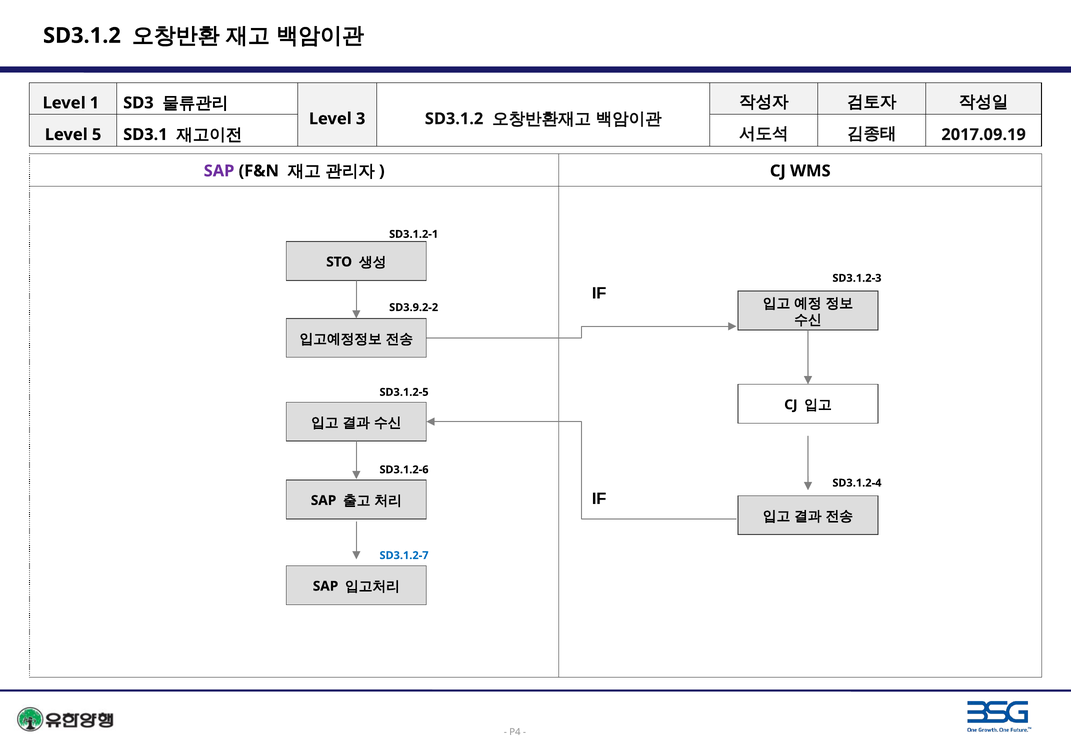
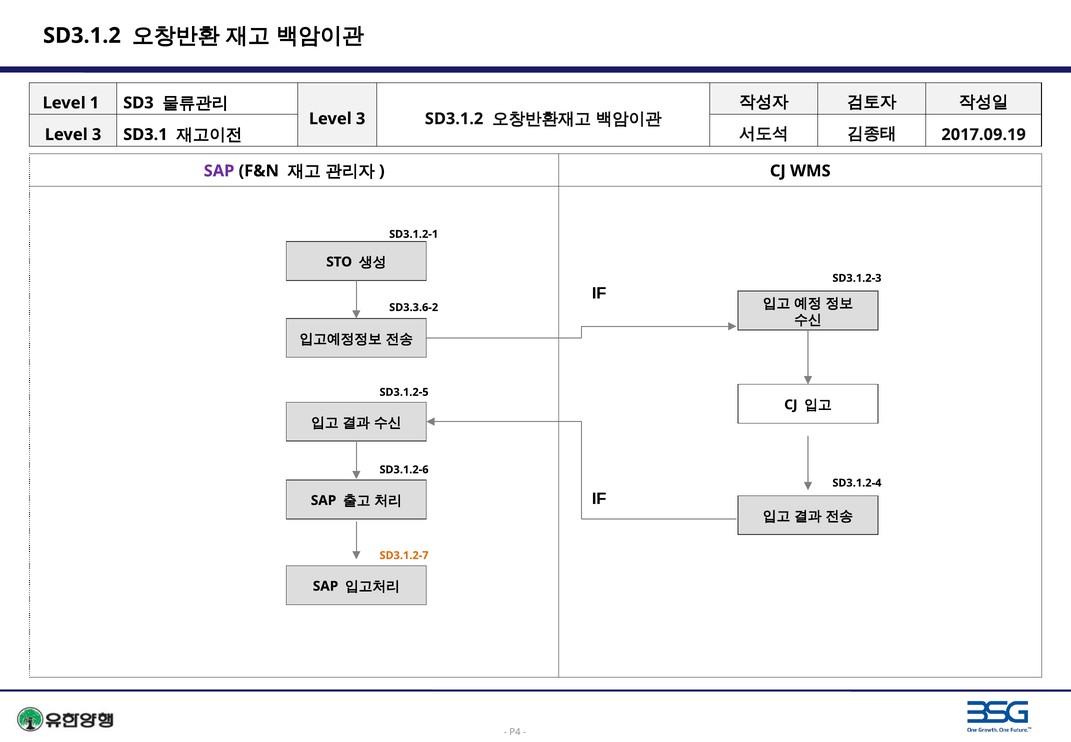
5 at (97, 135): 5 -> 3
SD3.9.2-2: SD3.9.2-2 -> SD3.3.6-2
SD3.1.2-7 colour: blue -> orange
